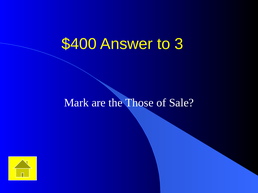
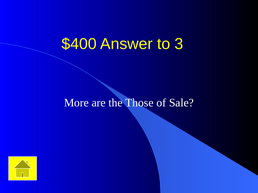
Mark: Mark -> More
